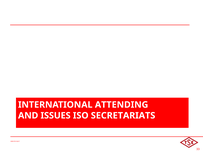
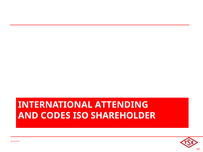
ISSUES: ISSUES -> CODES
SECRETARIATS: SECRETARIATS -> SHAREHOLDER
